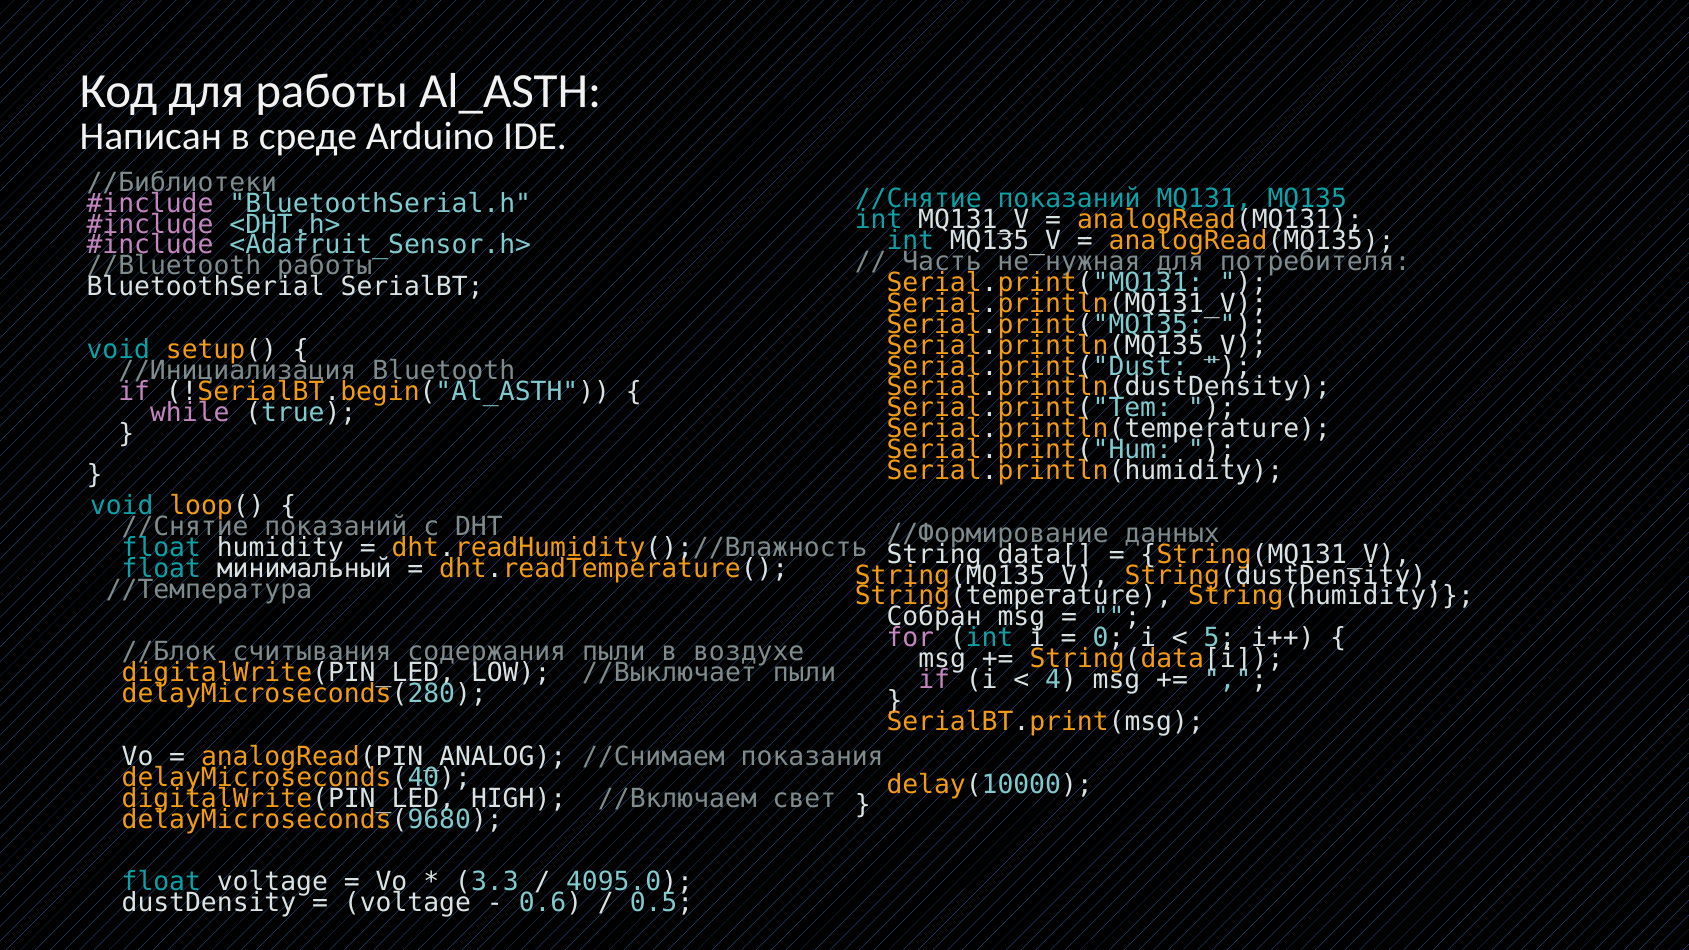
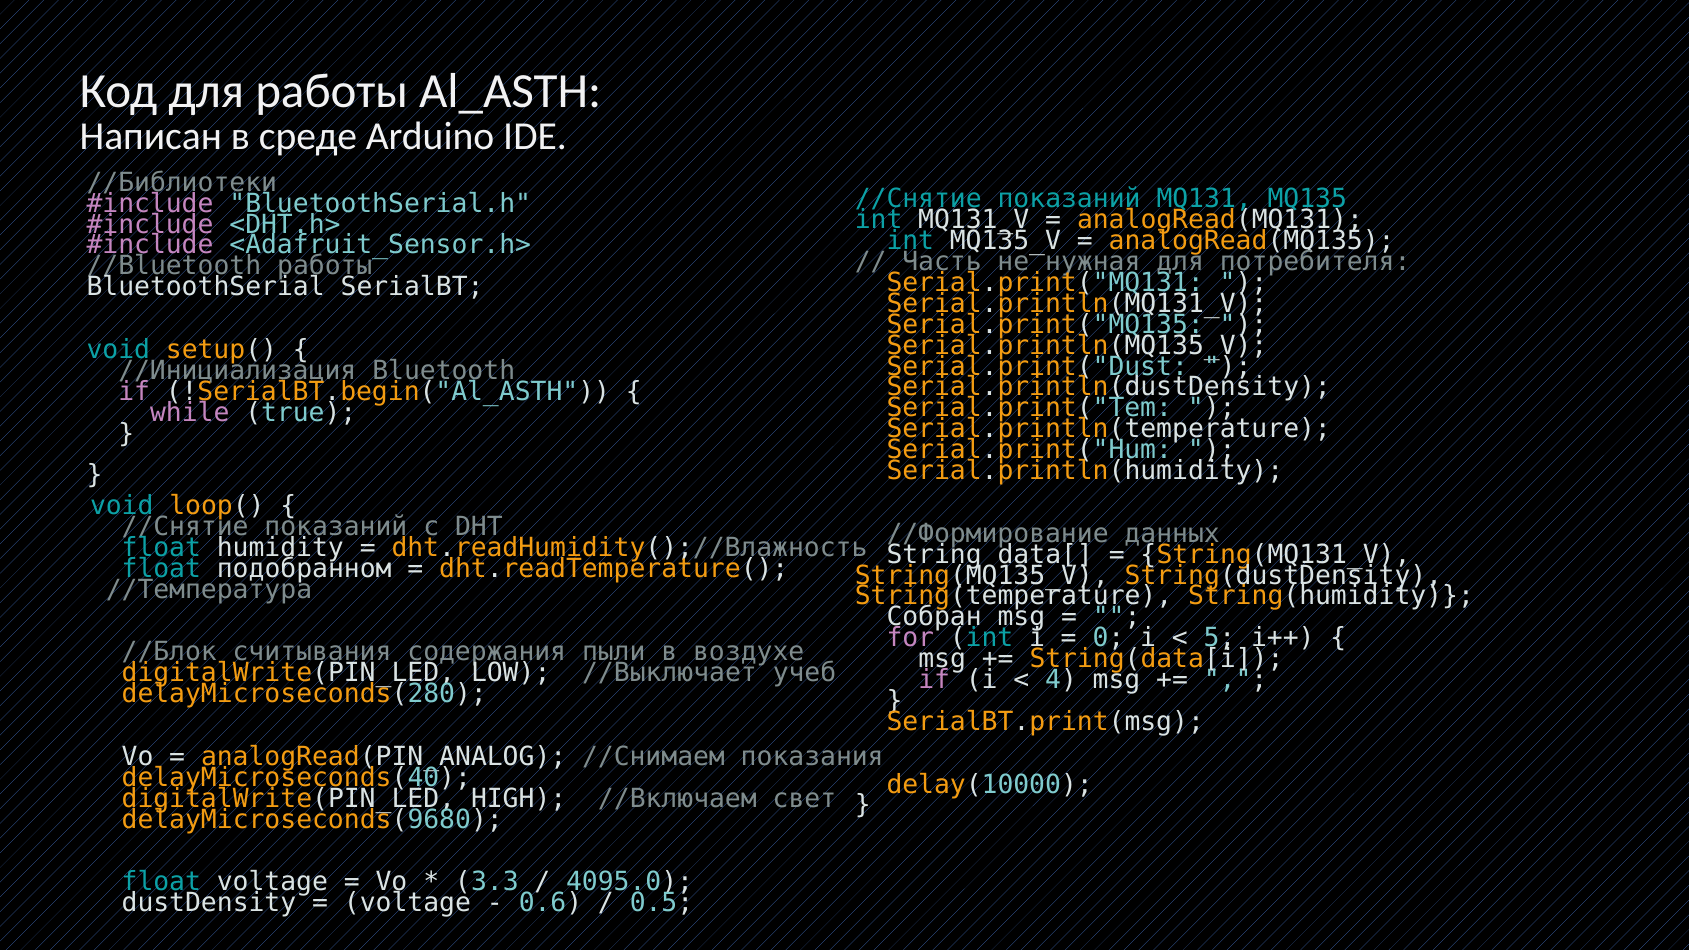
минимальный: минимальный -> подобранном
//Выключает пыли: пыли -> учеб
